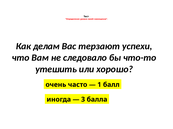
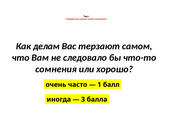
успехи: успехи -> самом
утешить: утешить -> сомнения
